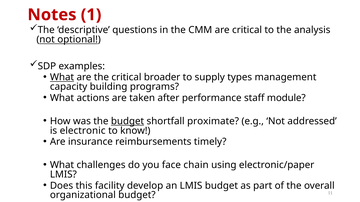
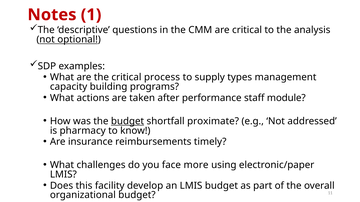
What at (62, 77) underline: present -> none
broader: broader -> process
electronic: electronic -> pharmacy
chain: chain -> more
